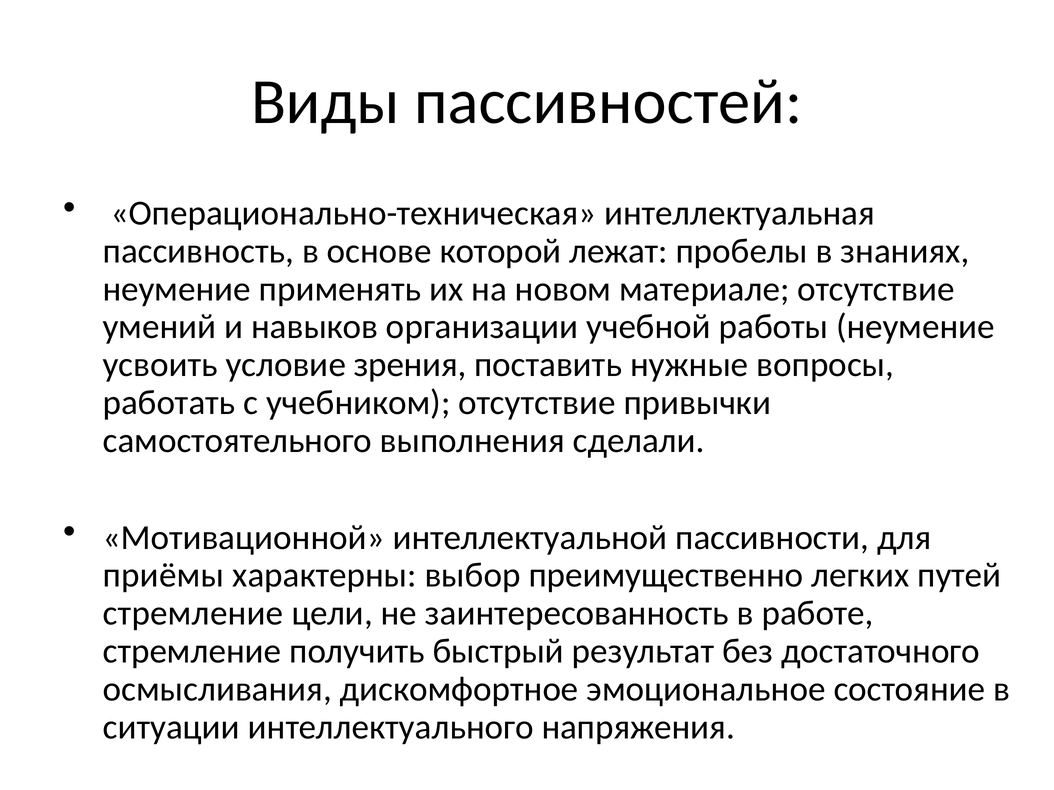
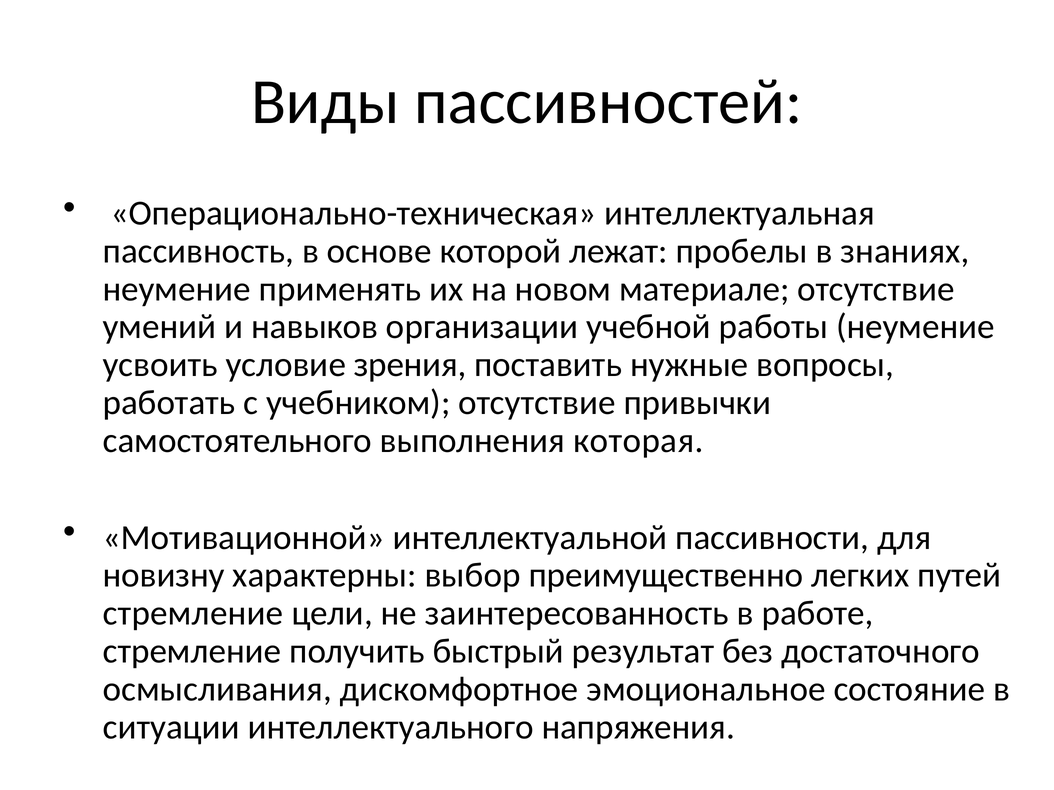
сделали: сделали -> которая
приёмы: приёмы -> новизну
